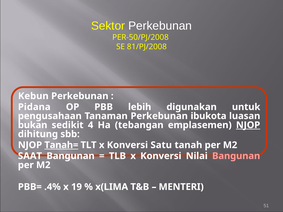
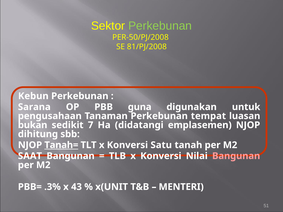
Perkebunan at (160, 26) colour: white -> light green
Pidana: Pidana -> Sarana
lebih: lebih -> guna
ibukota: ibukota -> tempat
4: 4 -> 7
tebangan: tebangan -> didatangi
NJOP at (248, 125) underline: present -> none
.4%: .4% -> .3%
19: 19 -> 43
x(LIMA: x(LIMA -> x(UNIT
